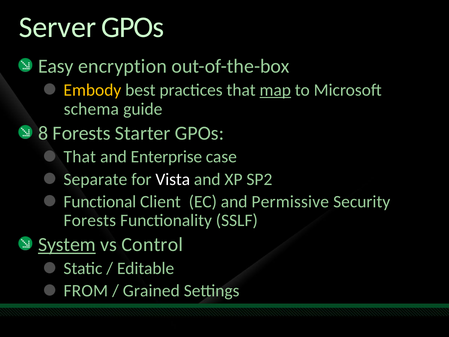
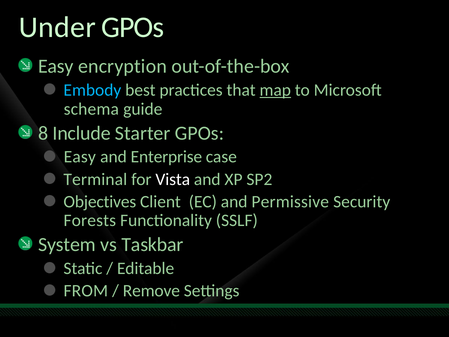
Server: Server -> Under
Embody colour: yellow -> light blue
8 Forests: Forests -> Include
That at (80, 157): That -> Easy
Separate: Separate -> Terminal
Functional: Functional -> Objectives
System underline: present -> none
Control: Control -> Taskbar
Grained: Grained -> Remove
